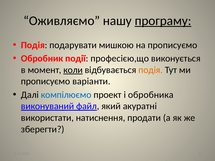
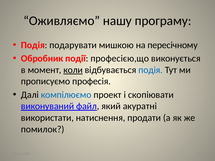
програму underline: present -> none
на прописуємо: прописуємо -> пересічному
подія at (151, 70) colour: orange -> blue
варіанти: варіанти -> професія
обробника: обробника -> скопіювати
зберегти: зберегти -> помилок
